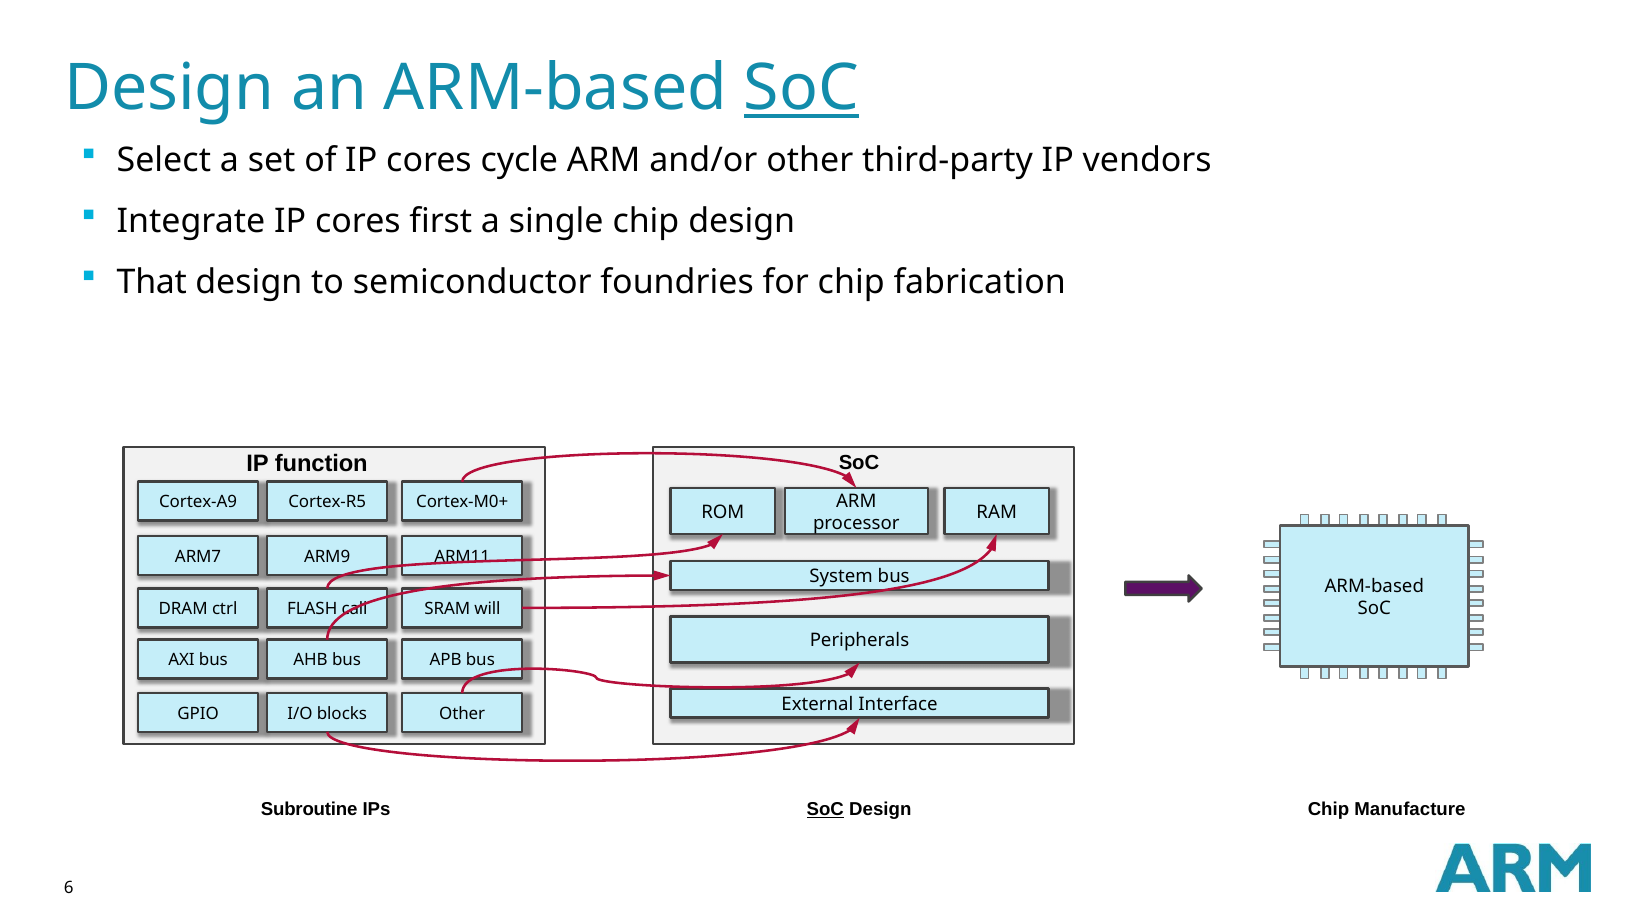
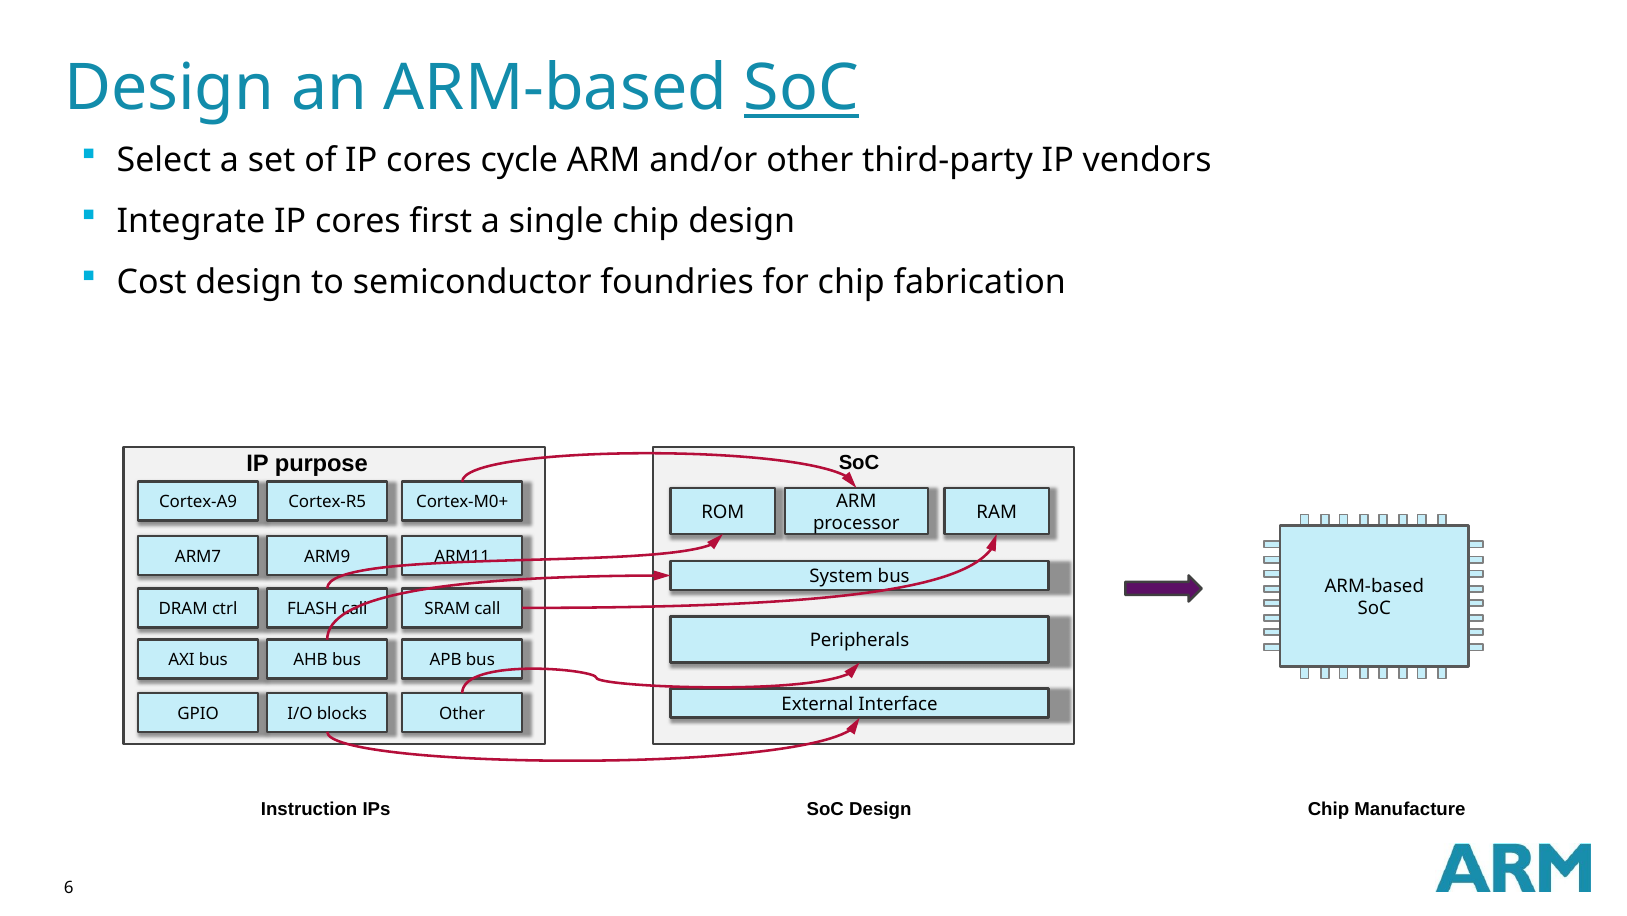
That: That -> Cost
function: function -> purpose
SRAM will: will -> call
Subroutine: Subroutine -> Instruction
SoC at (825, 809) underline: present -> none
